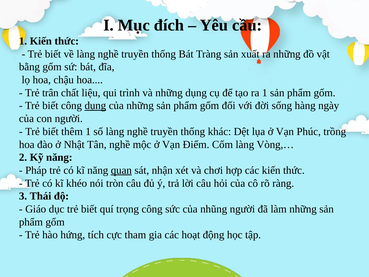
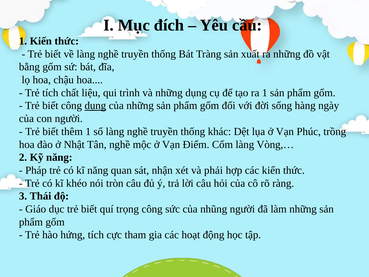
Trẻ trân: trân -> tích
quan underline: present -> none
chơi: chơi -> phải
